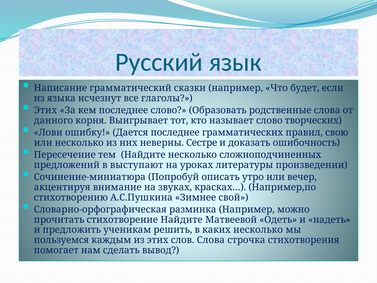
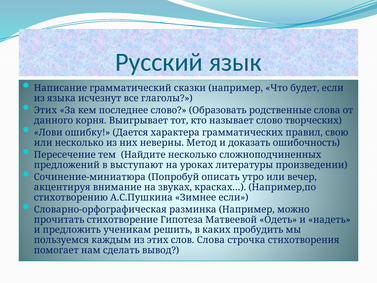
Дается последнее: последнее -> характера
Сестре: Сестре -> Метод
Зимнее свой: свой -> если
стихотворение Найдите: Найдите -> Гипотеза
каких несколько: несколько -> пробудить
